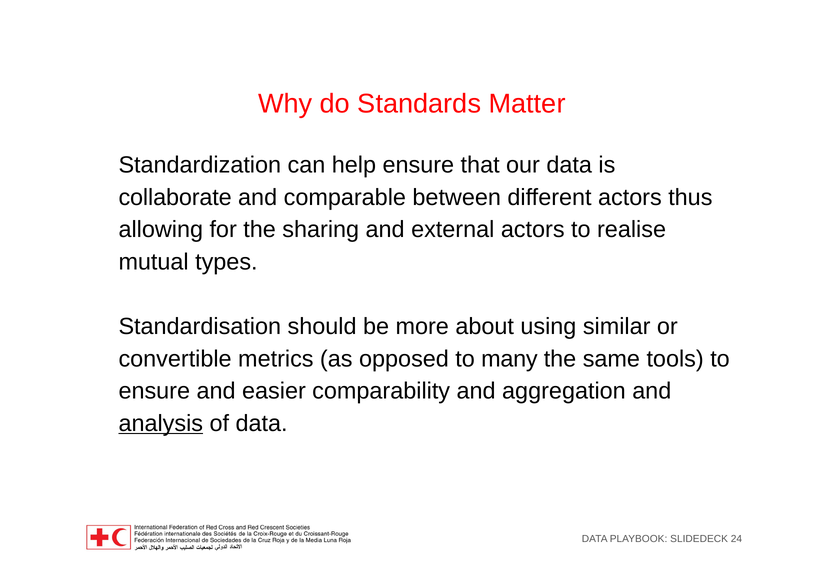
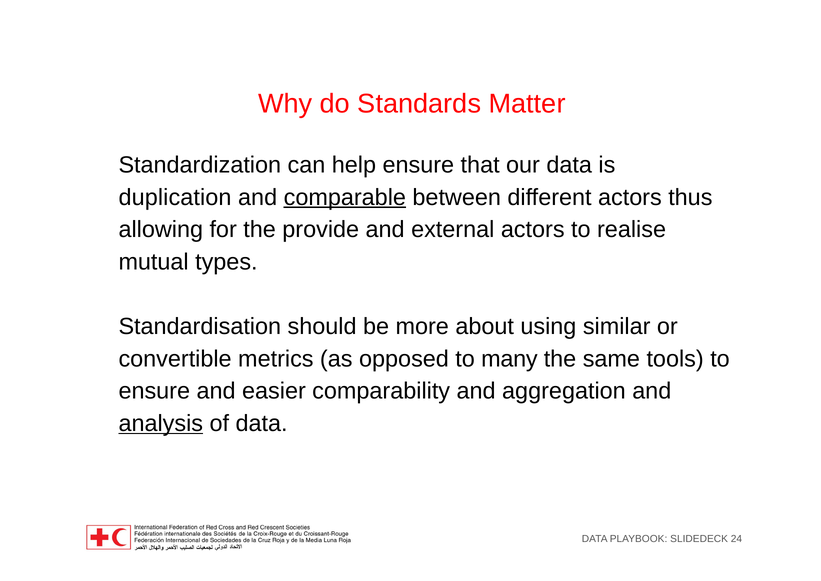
collaborate: collaborate -> duplication
comparable underline: none -> present
sharing: sharing -> provide
